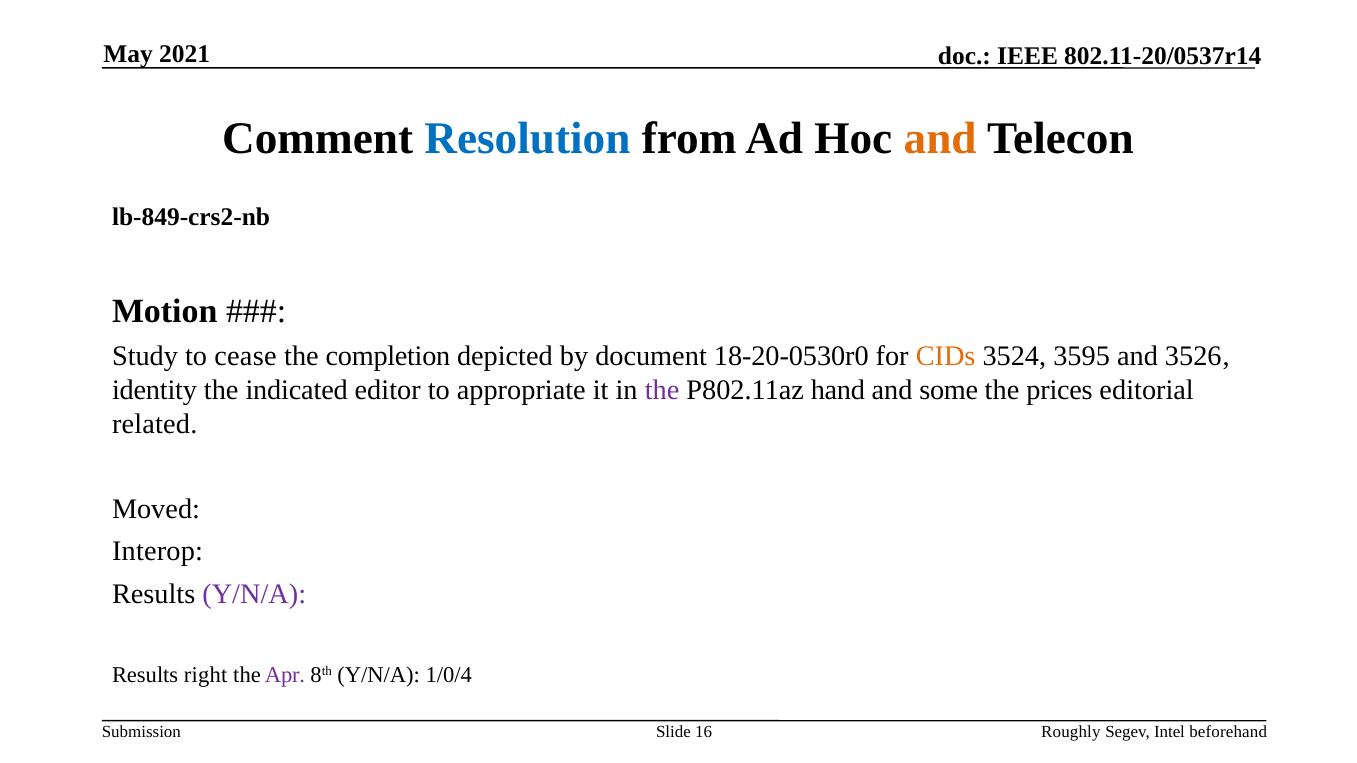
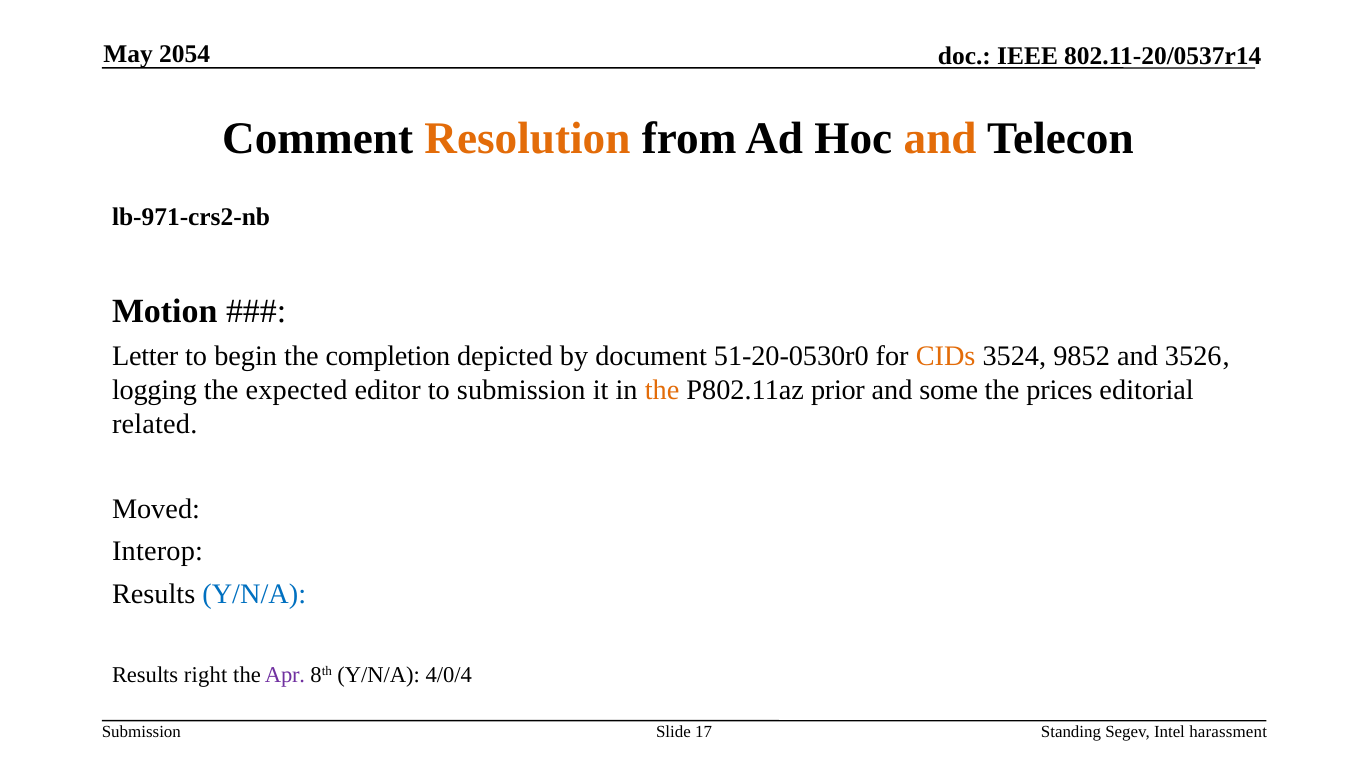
2021: 2021 -> 2054
Resolution colour: blue -> orange
lb-849-crs2-nb: lb-849-crs2-nb -> lb-971-crs2-nb
Study: Study -> Letter
cease: cease -> begin
18-20-0530r0: 18-20-0530r0 -> 51-20-0530r0
3595: 3595 -> 9852
identity: identity -> logging
indicated: indicated -> expected
to appropriate: appropriate -> submission
the at (662, 390) colour: purple -> orange
hand: hand -> prior
Y/N/A at (254, 594) colour: purple -> blue
1/0/4: 1/0/4 -> 4/0/4
16: 16 -> 17
Roughly: Roughly -> Standing
beforehand: beforehand -> harassment
